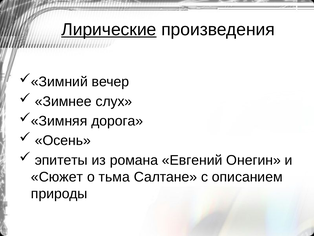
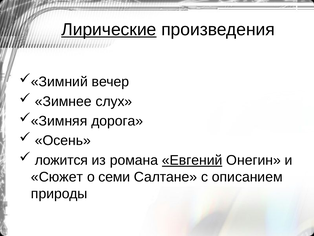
эпитеты: эпитеты -> ложится
Евгений underline: none -> present
тьма: тьма -> семи
